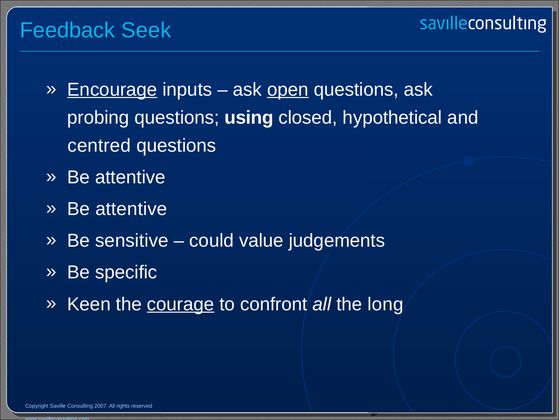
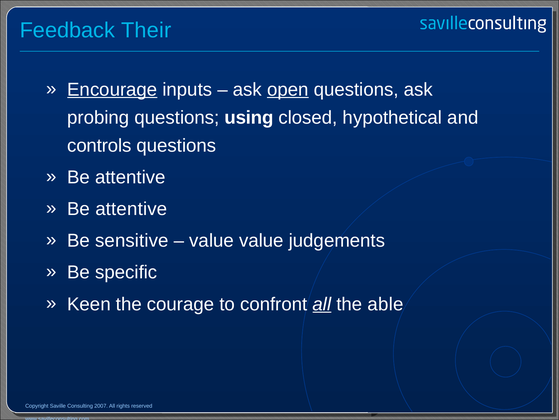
Seek: Seek -> Their
centred: centred -> controls
could at (212, 240): could -> value
courage underline: present -> none
all at (322, 304) underline: none -> present
long: long -> able
